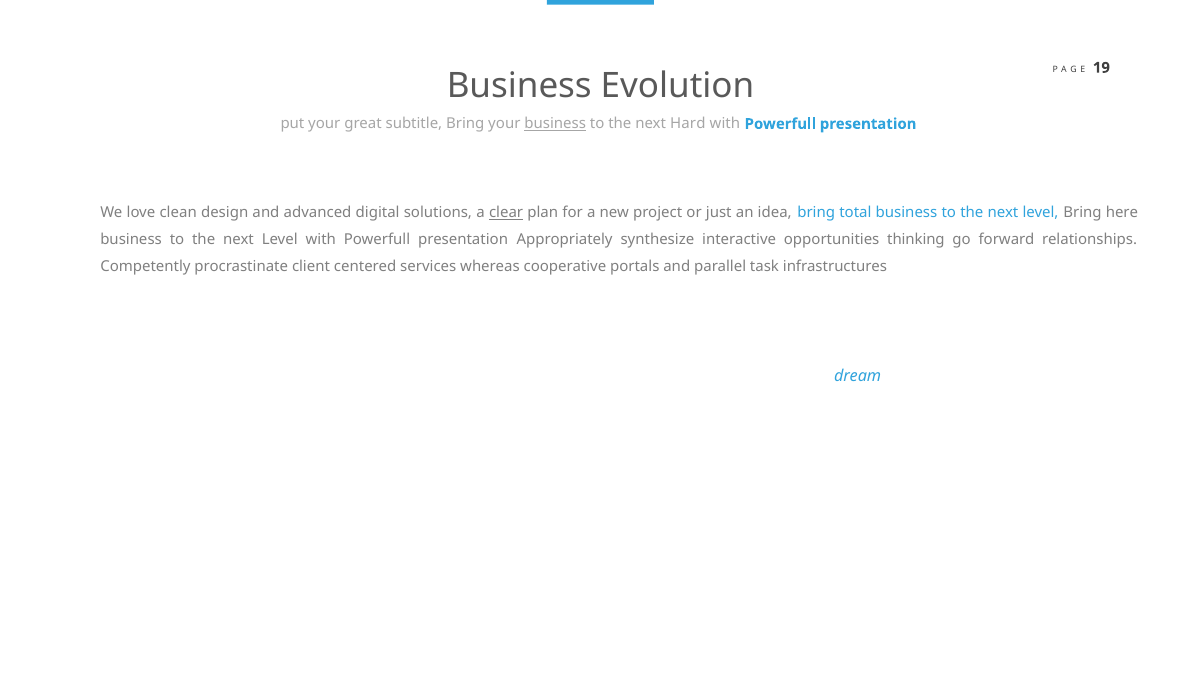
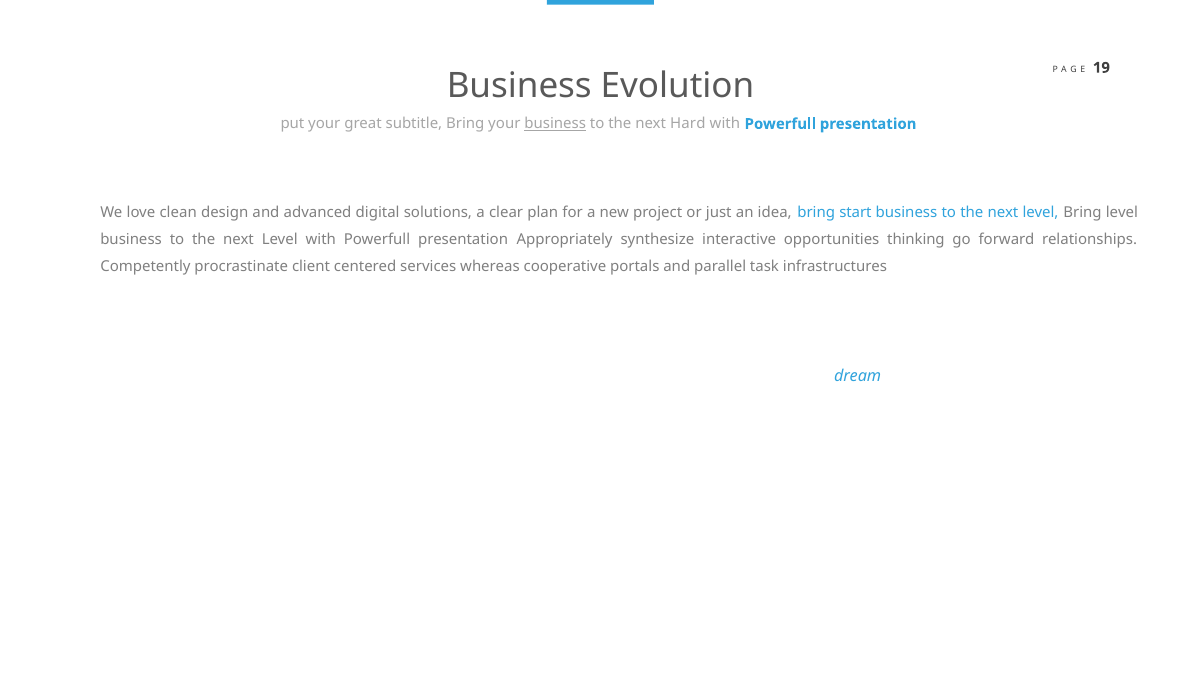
clear underline: present -> none
total: total -> start
Bring here: here -> level
